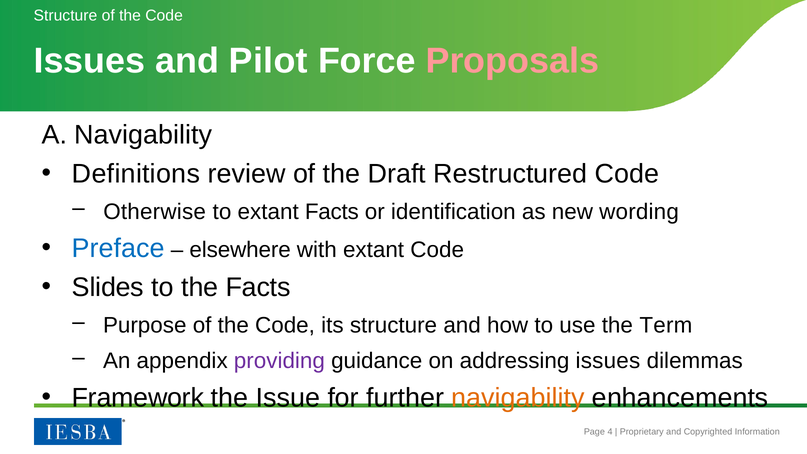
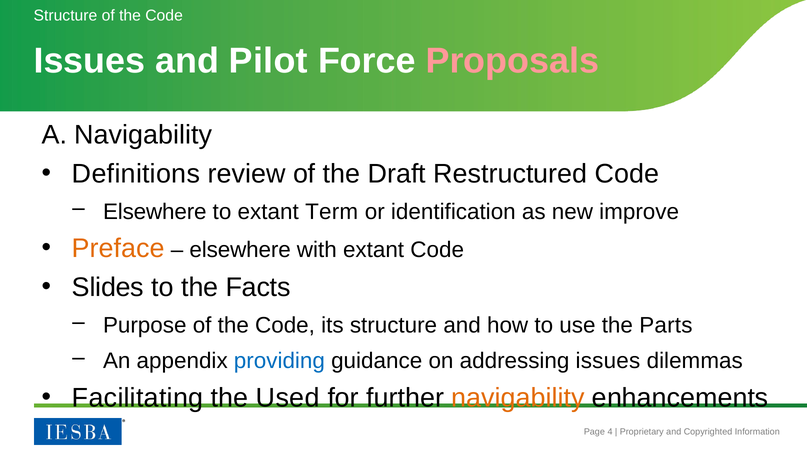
Otherwise at (155, 212): Otherwise -> Elsewhere
extant Facts: Facts -> Term
wording: wording -> improve
Preface colour: blue -> orange
Term: Term -> Parts
providing colour: purple -> blue
Framework: Framework -> Facilitating
Issue: Issue -> Used
